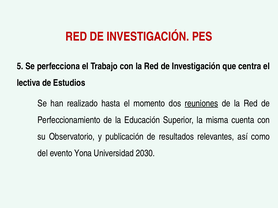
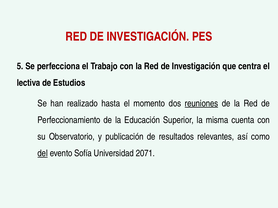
del underline: none -> present
Yona: Yona -> Sofía
2030: 2030 -> 2071
